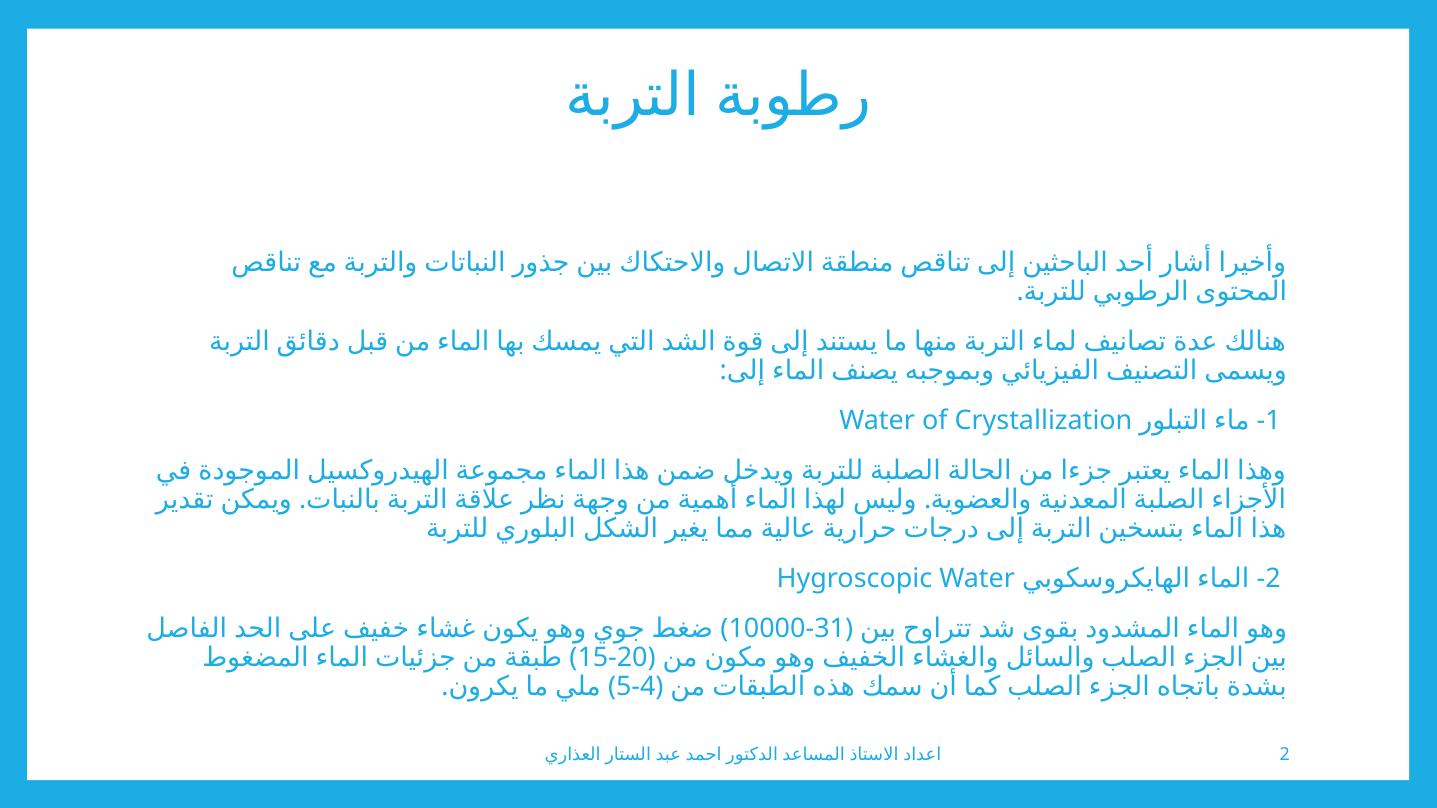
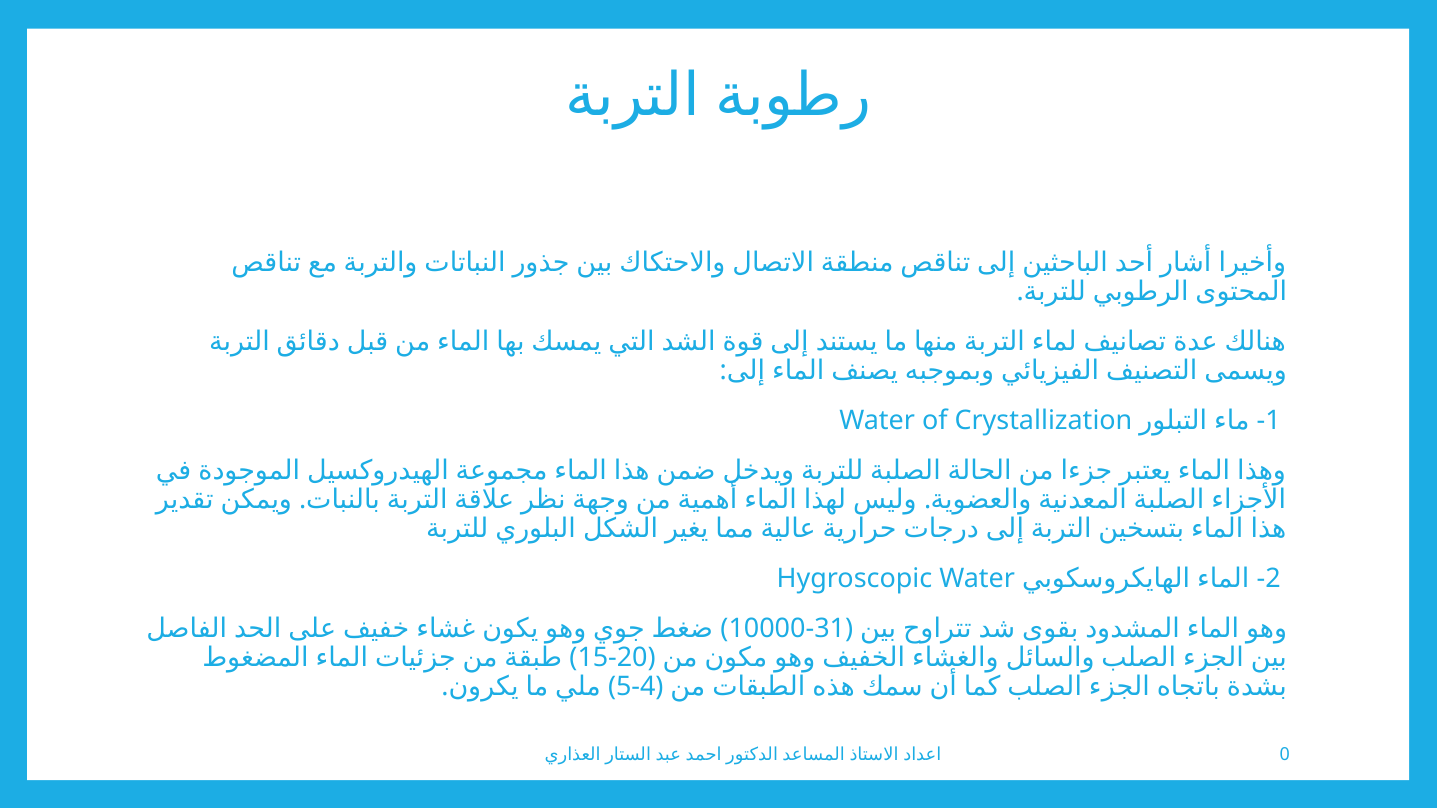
2 at (1285, 755): 2 -> 0
